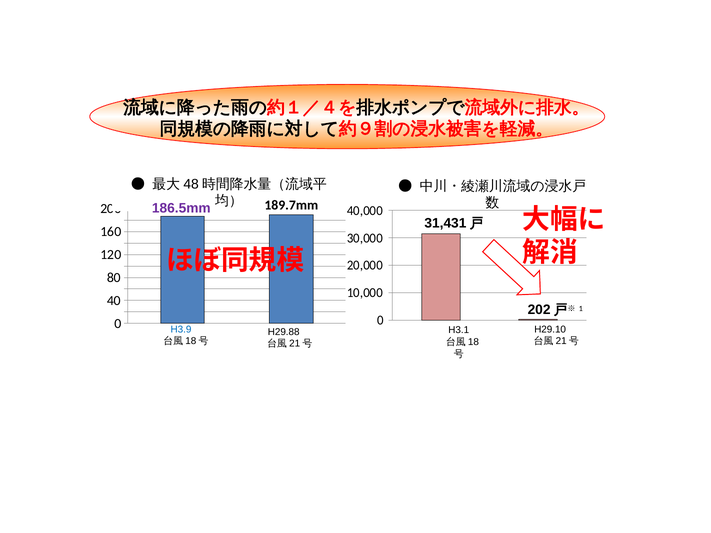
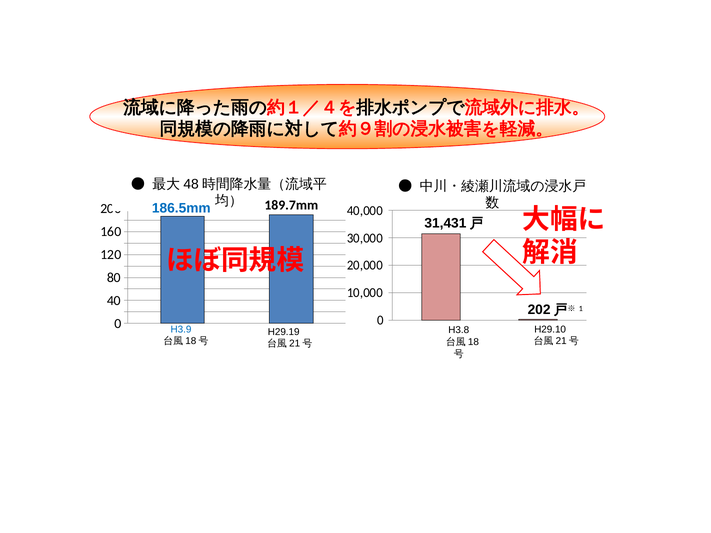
186.5mm colour: purple -> blue
H3.1: H3.1 -> H3.8
H29.88: H29.88 -> H29.19
